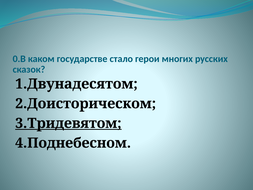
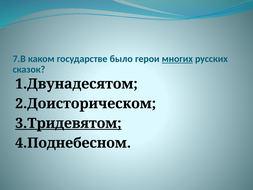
0.В: 0.В -> 7.В
стало: стало -> было
многих underline: none -> present
